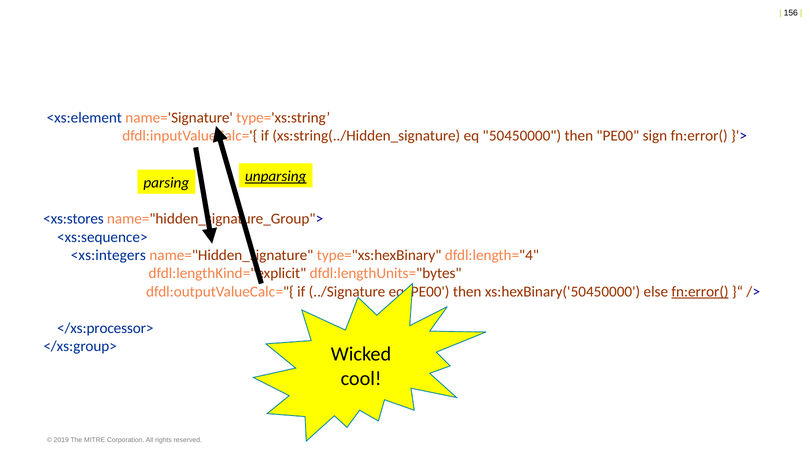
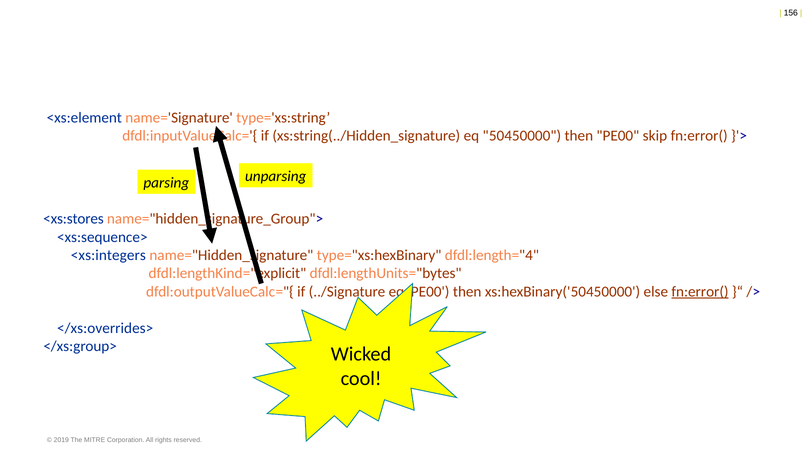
sign: sign -> skip
unparsing underline: present -> none
</xs:processor>: </xs:processor> -> </xs:overrides>
